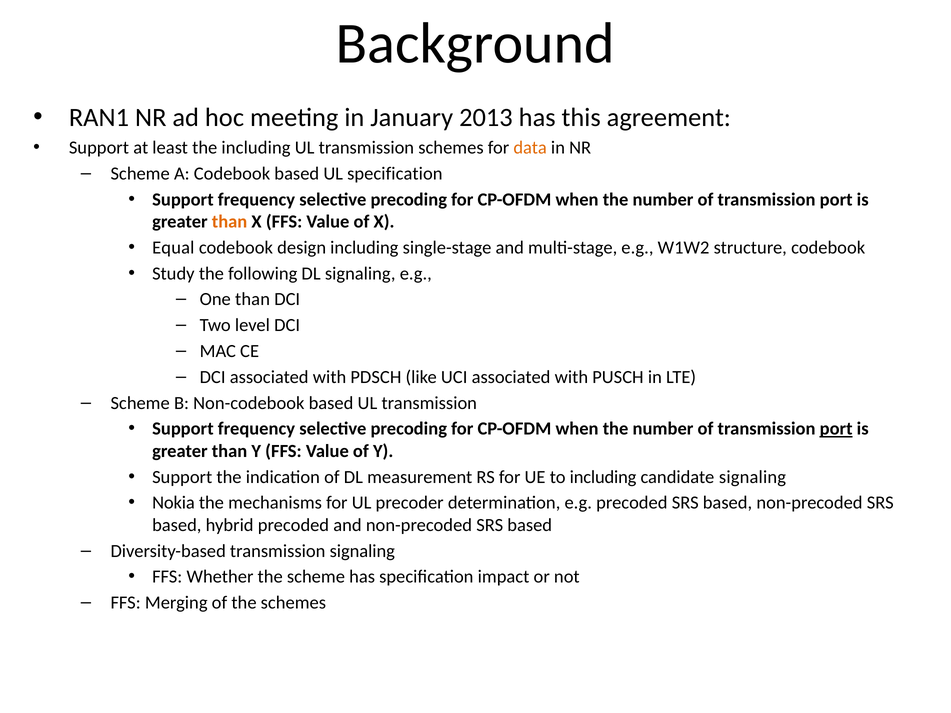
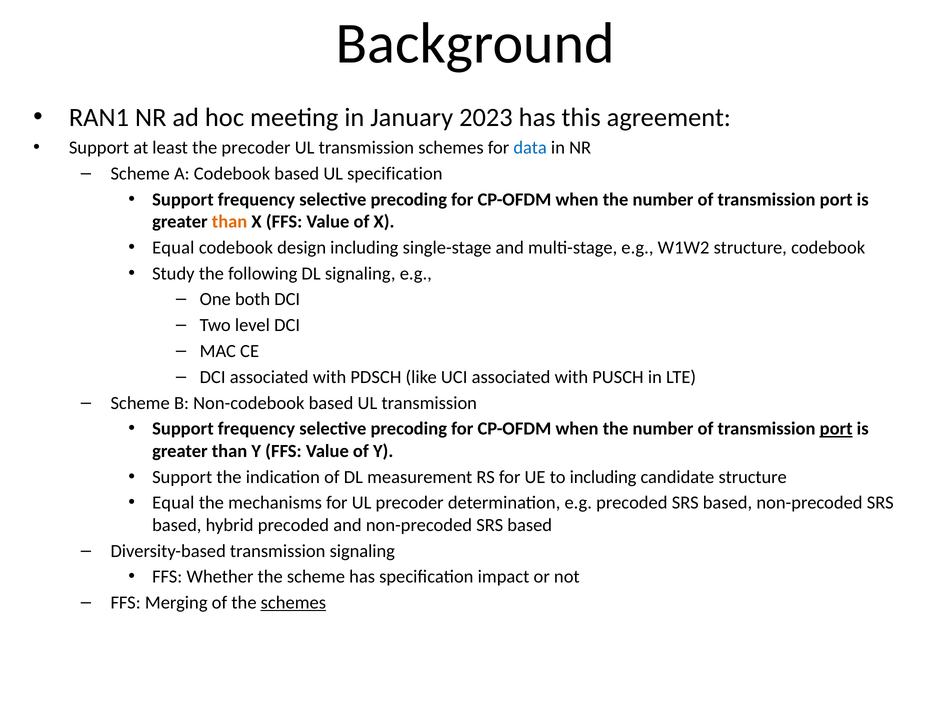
2013: 2013 -> 2023
the including: including -> precoder
data colour: orange -> blue
One than: than -> both
candidate signaling: signaling -> structure
Nokia at (173, 503): Nokia -> Equal
schemes at (293, 603) underline: none -> present
